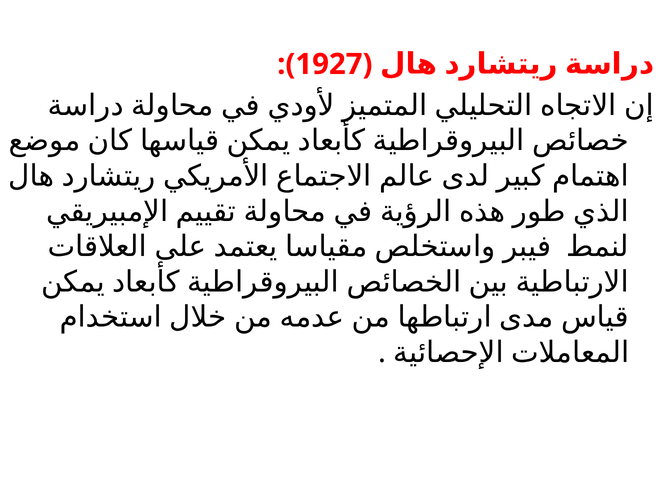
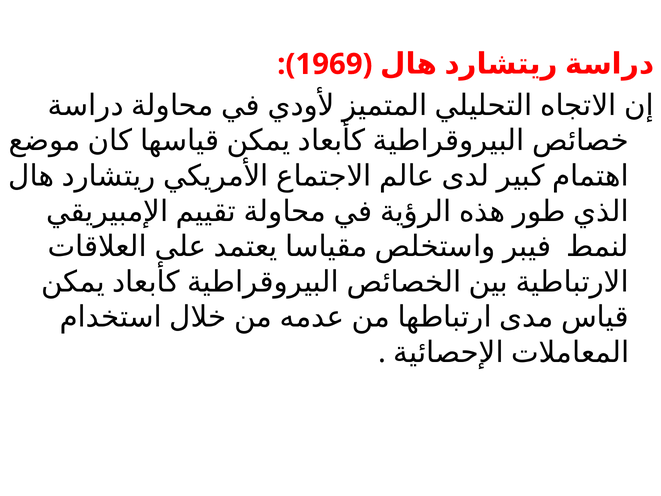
1927: 1927 -> 1969
